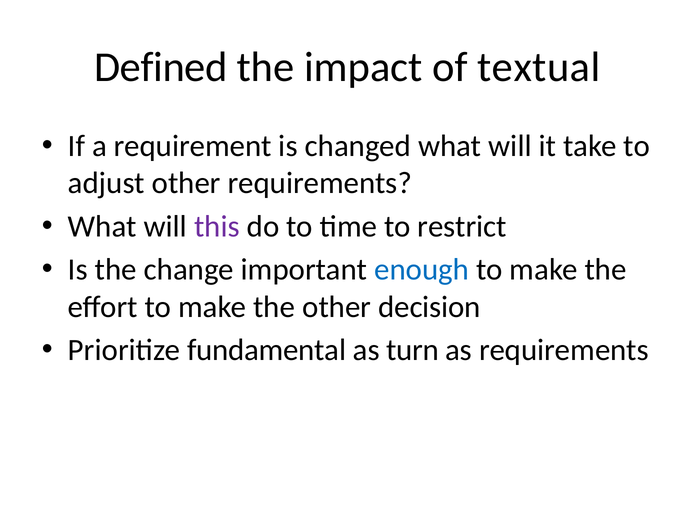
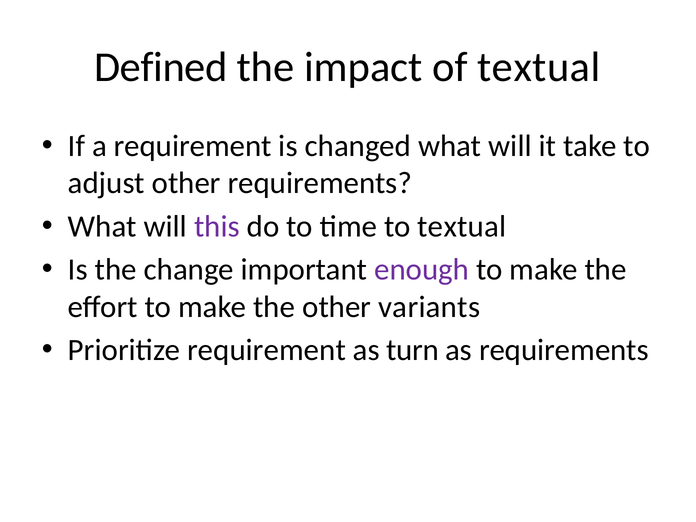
to restrict: restrict -> textual
enough colour: blue -> purple
decision: decision -> variants
Prioritize fundamental: fundamental -> requirement
